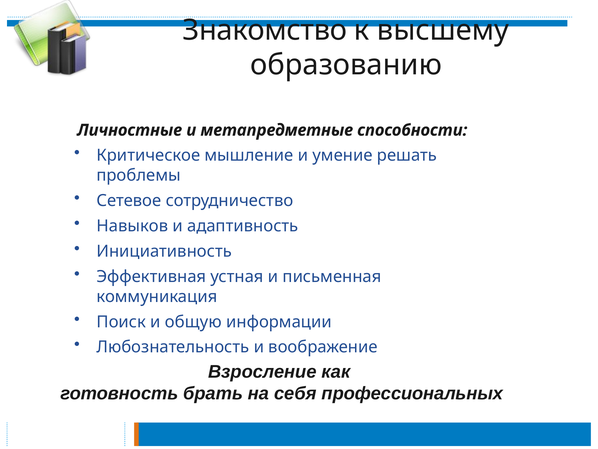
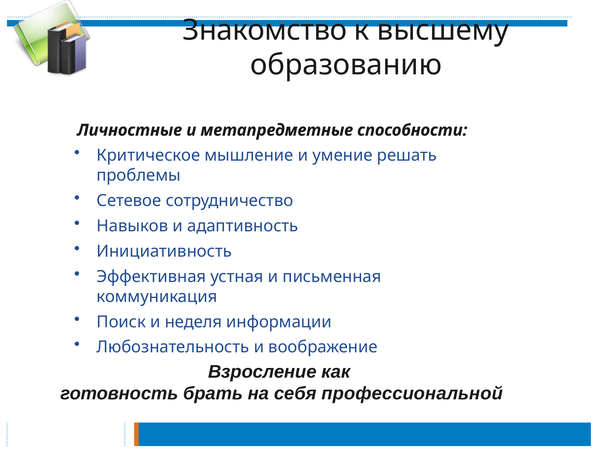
общую: общую -> неделя
профессиональных: профессиональных -> профессиональной
